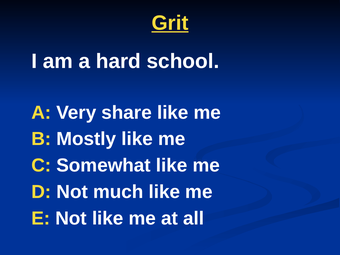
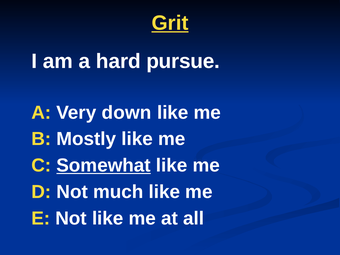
school: school -> pursue
share: share -> down
Somewhat underline: none -> present
